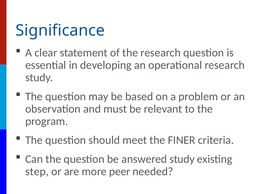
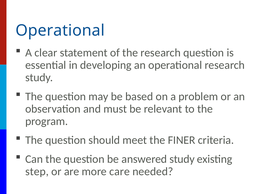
Significance at (60, 30): Significance -> Operational
peer: peer -> care
